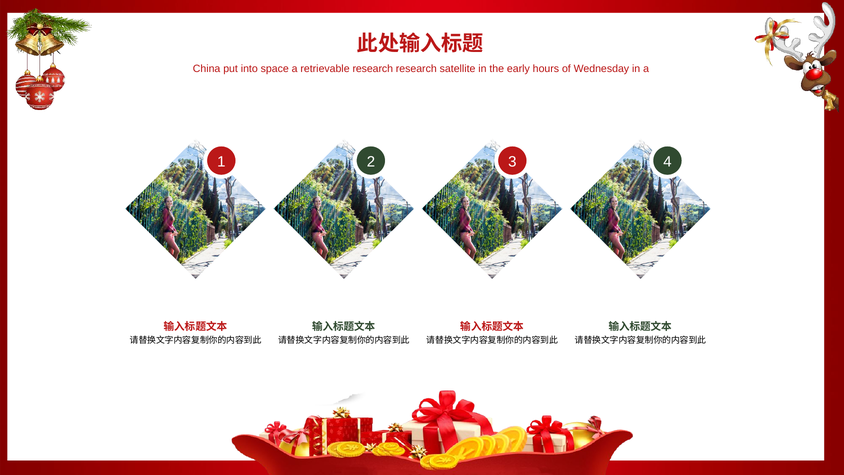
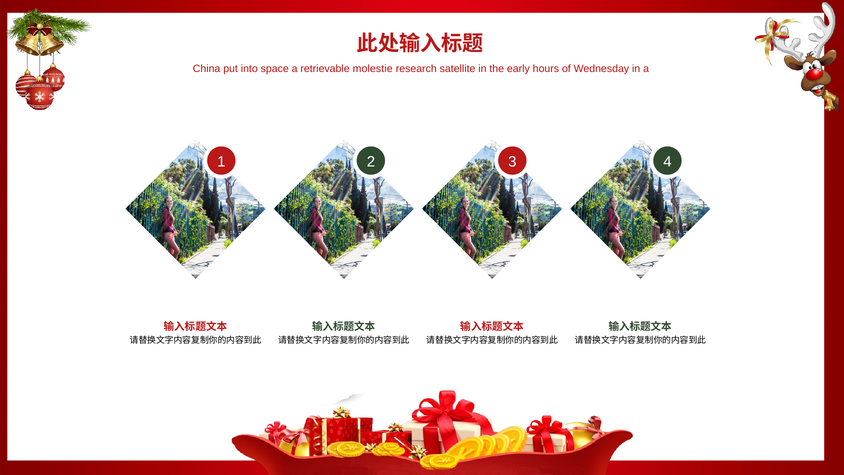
retrievable research: research -> molestie
